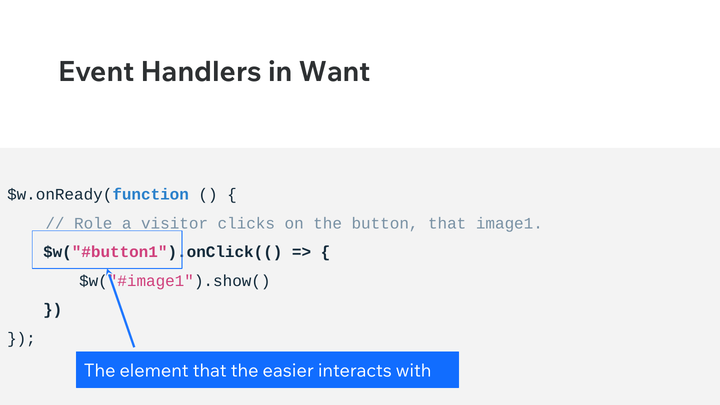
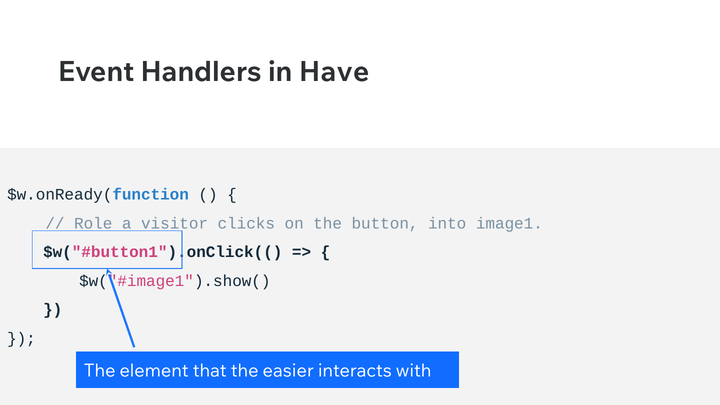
Want: Want -> Have
button that: that -> into
